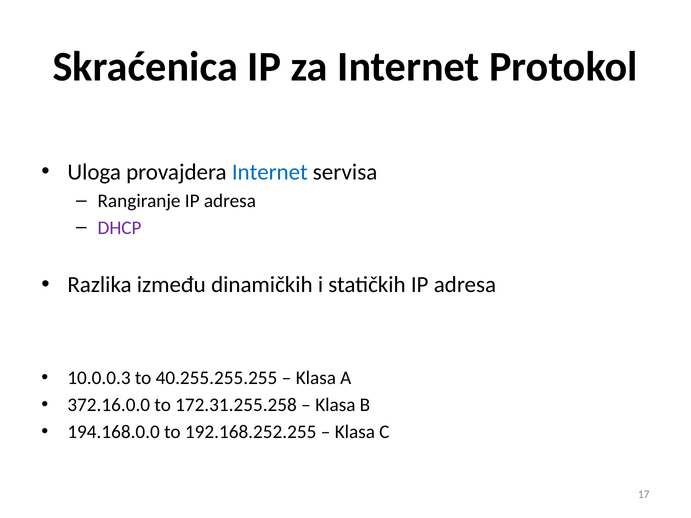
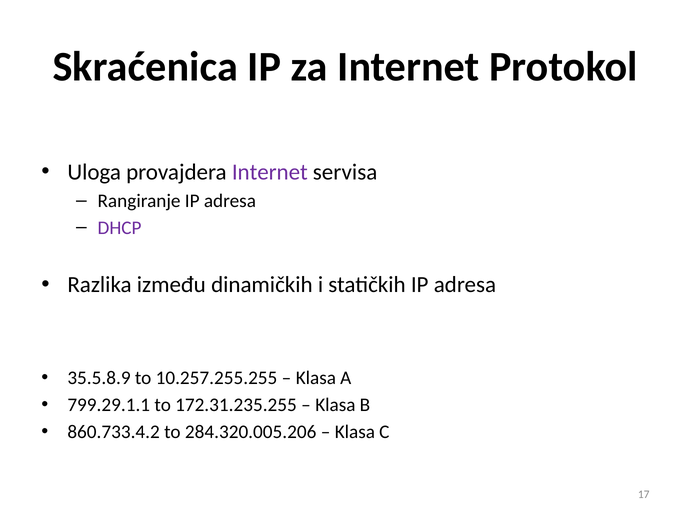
Internet at (270, 172) colour: blue -> purple
10.0.0.3: 10.0.0.3 -> 35.5.8.9
40.255.255.255: 40.255.255.255 -> 10.257.255.255
372.16.0.0: 372.16.0.0 -> 799.29.1.1
172.31.255.258: 172.31.255.258 -> 172.31.235.255
194.168.0.0: 194.168.0.0 -> 860.733.4.2
192.168.252.255: 192.168.252.255 -> 284.320.005.206
